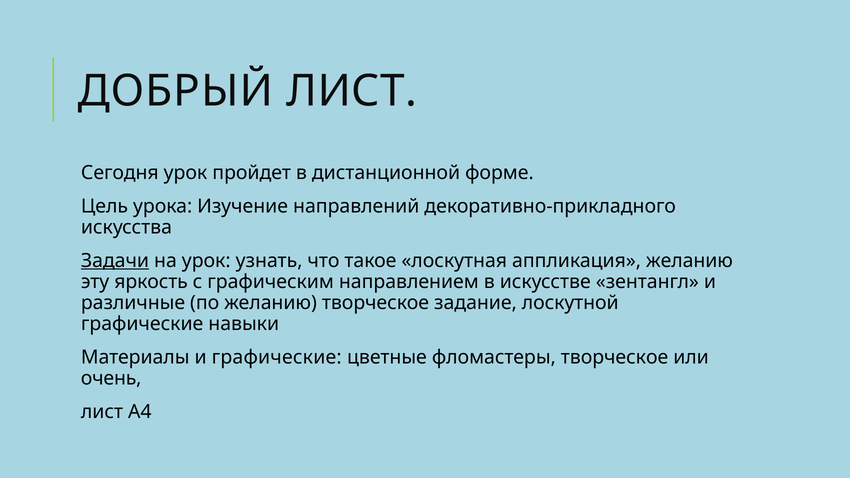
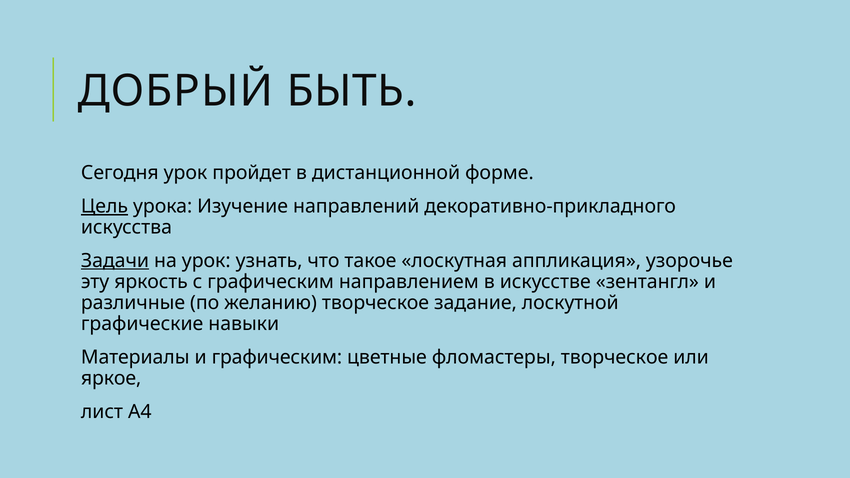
ДОБРЫЙ ЛИСТ: ЛИСТ -> БЫТЬ
Цель underline: none -> present
аппликация желанию: желанию -> узорочье
и графические: графические -> графическим
очень: очень -> яркое
